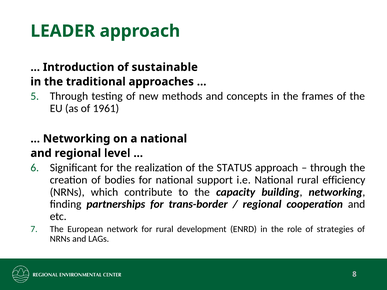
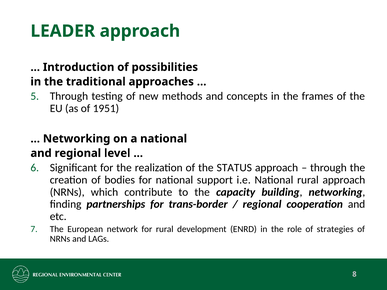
sustainable: sustainable -> possibilities
1961: 1961 -> 1951
rural efficiency: efficiency -> approach
